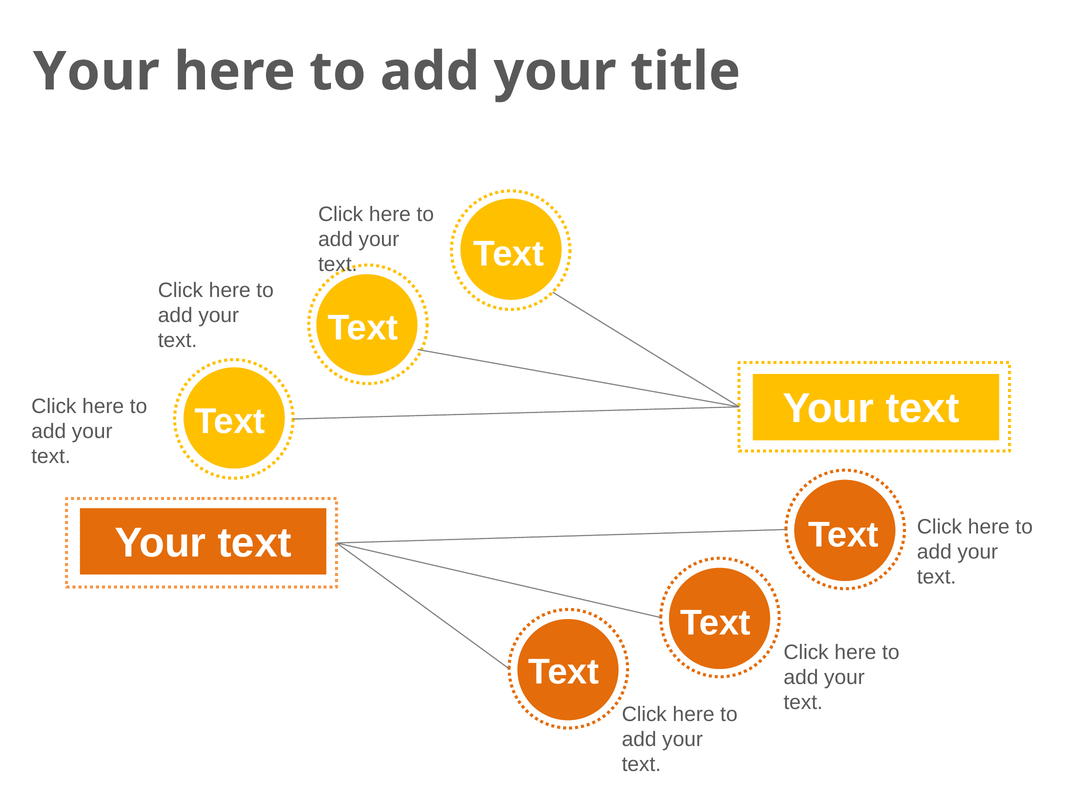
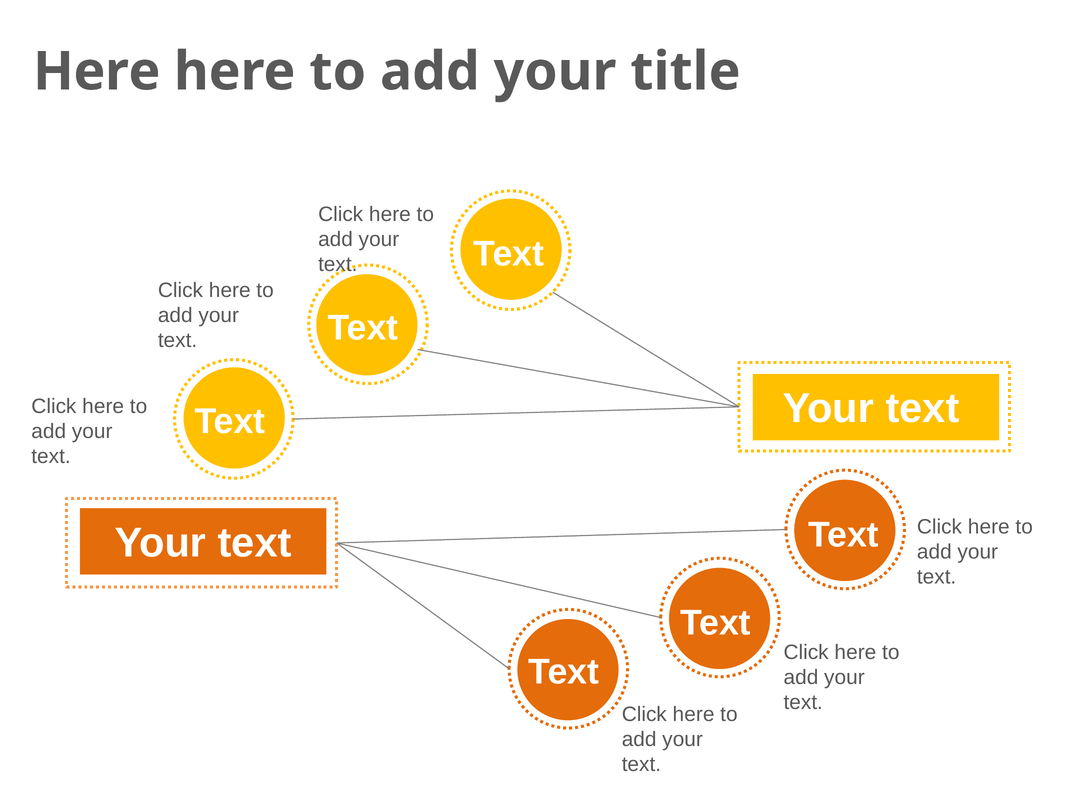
Your at (96, 72): Your -> Here
